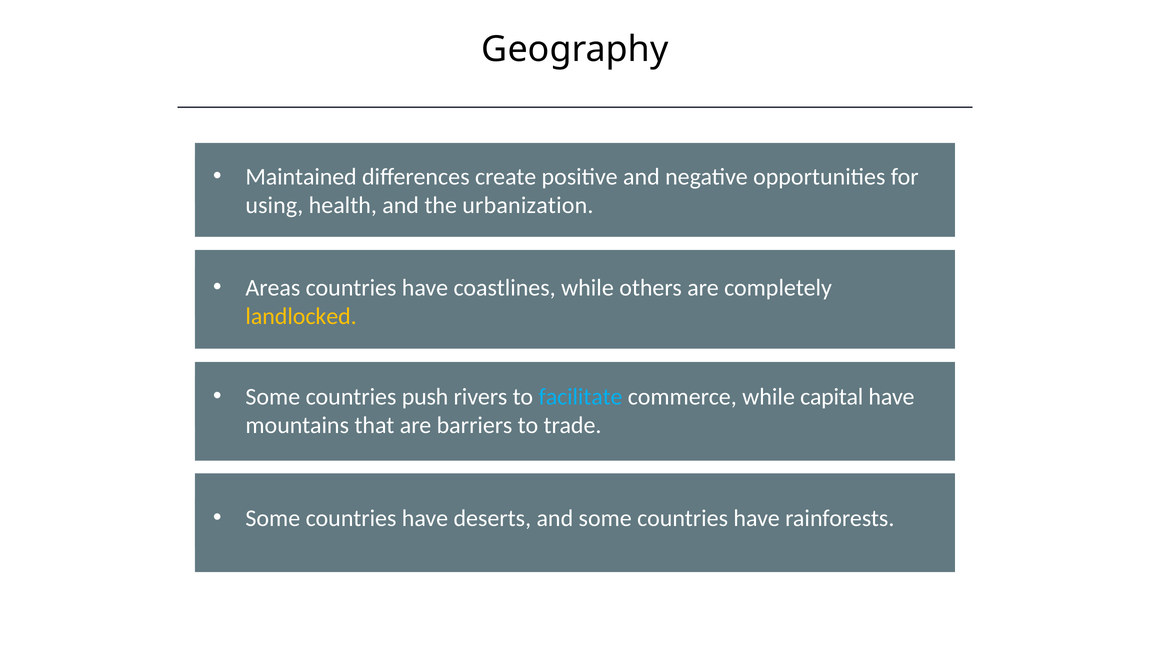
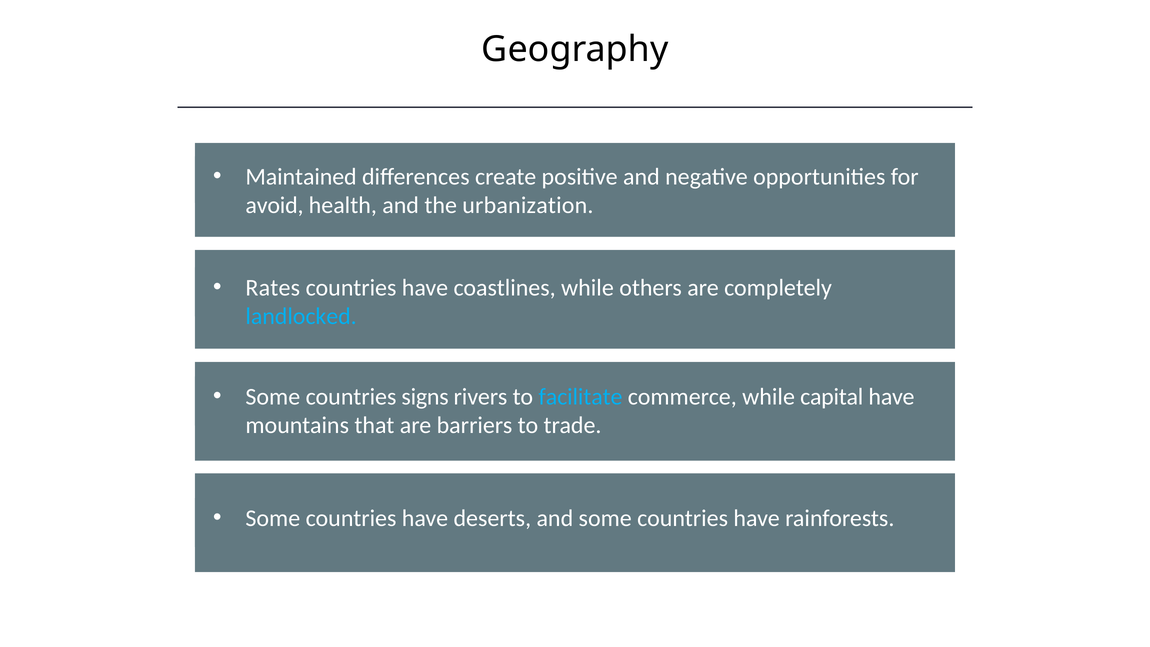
using: using -> avoid
Areas: Areas -> Rates
landlocked colour: yellow -> light blue
push: push -> signs
